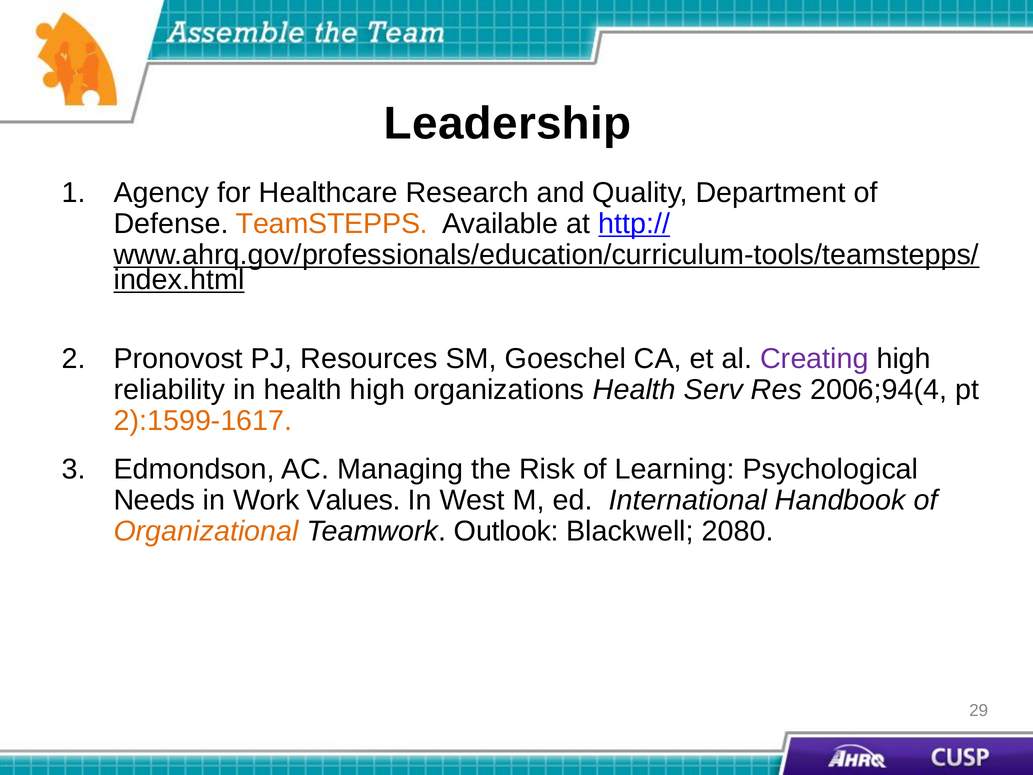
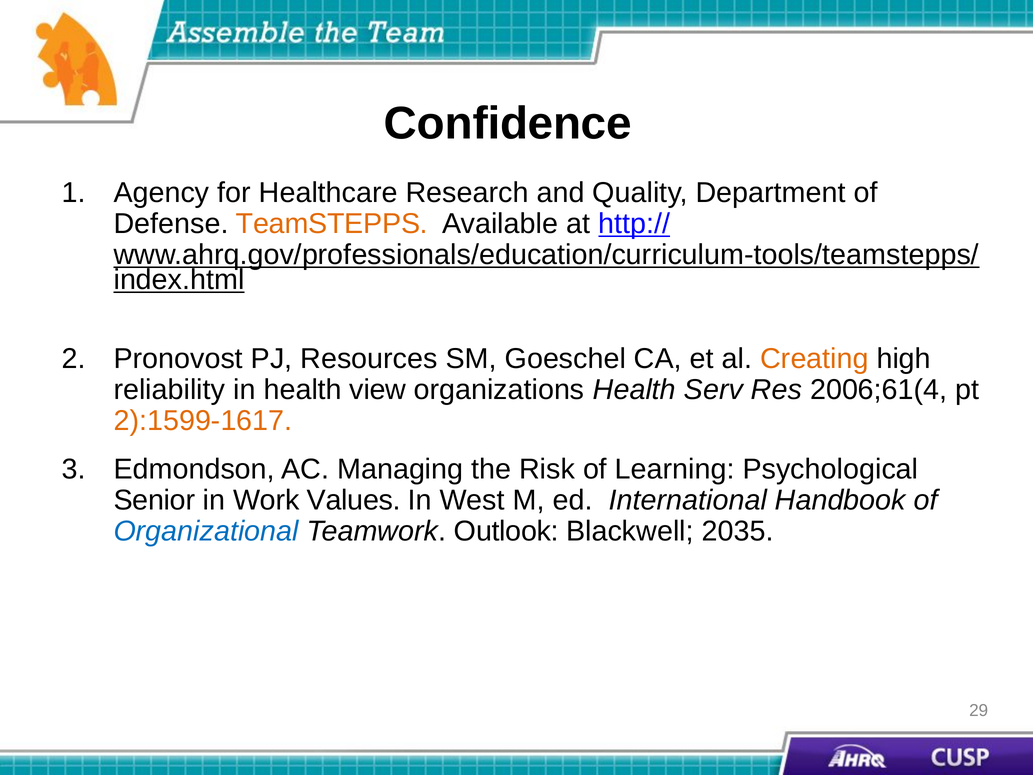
Leadership: Leadership -> Confidence
Creating colour: purple -> orange
health high: high -> view
2006;94(4: 2006;94(4 -> 2006;61(4
Needs: Needs -> Senior
Organizational colour: orange -> blue
2080: 2080 -> 2035
